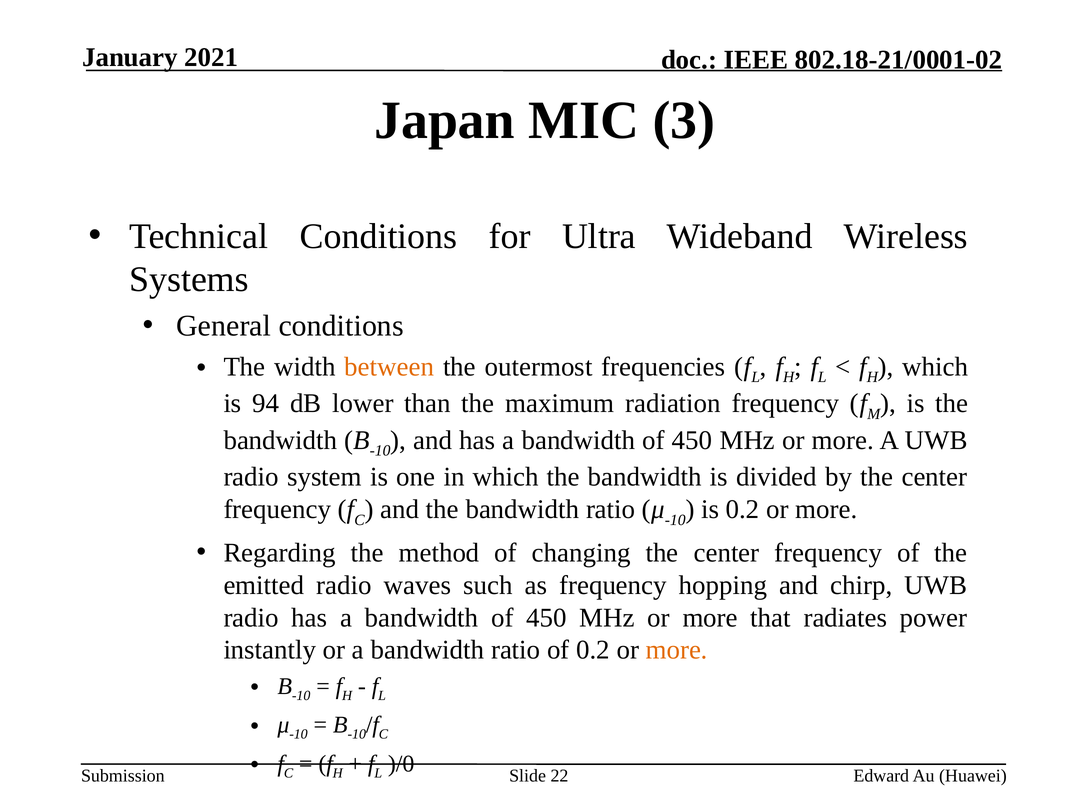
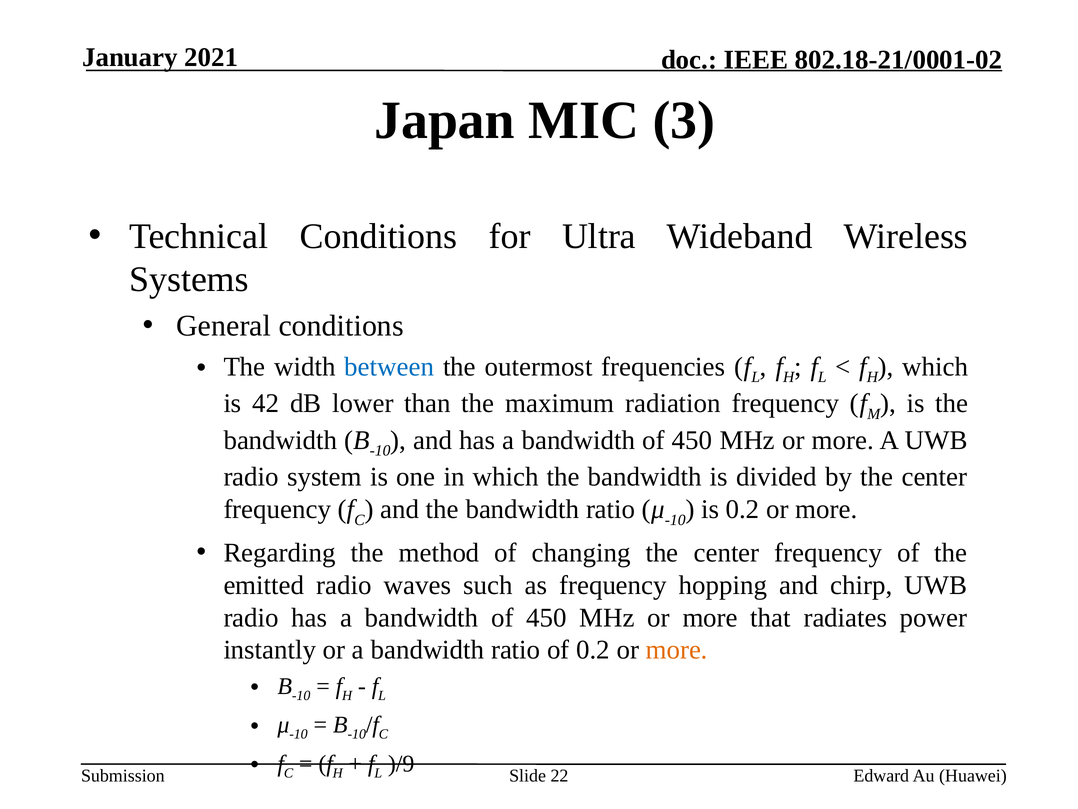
between colour: orange -> blue
94: 94 -> 42
)/0: )/0 -> )/9
